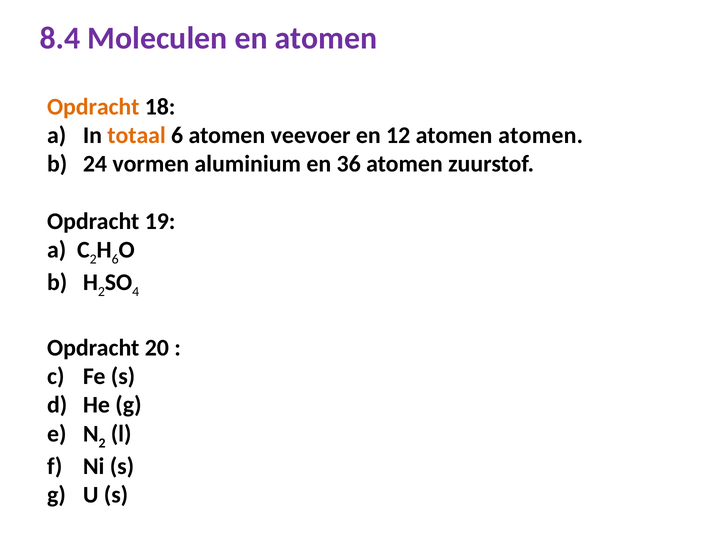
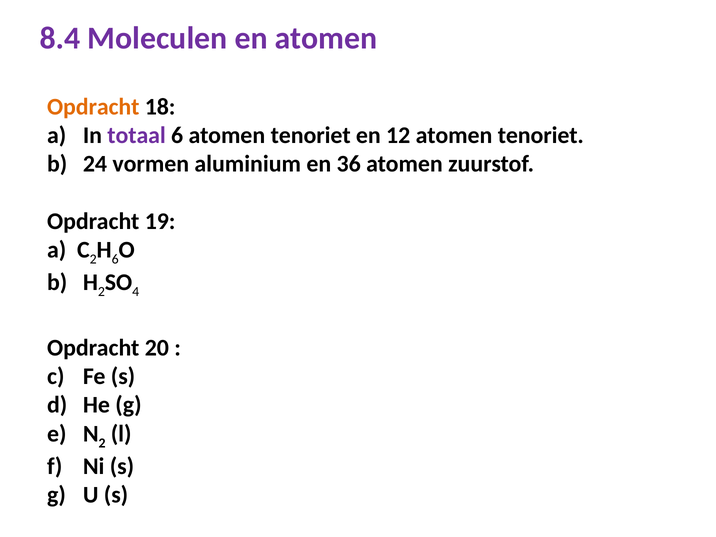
totaal colour: orange -> purple
6 atomen veevoer: veevoer -> tenoriet
12 atomen atomen: atomen -> tenoriet
